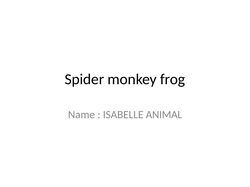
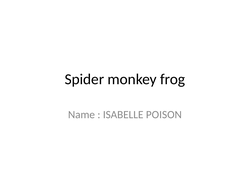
ANIMAL: ANIMAL -> POISON
